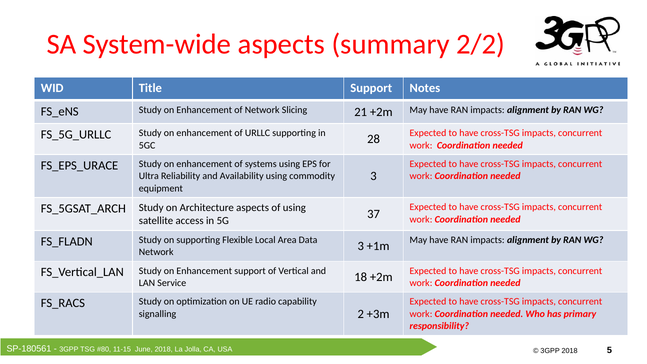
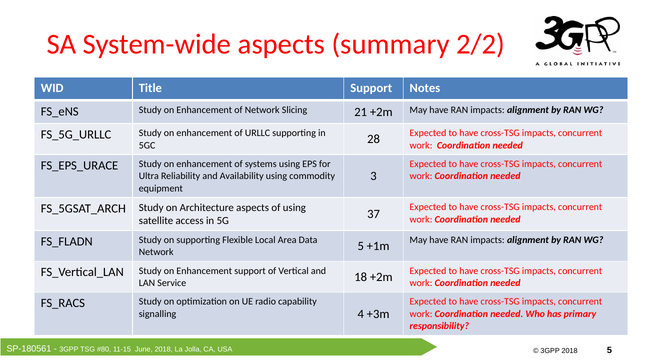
Network 3: 3 -> 5
2: 2 -> 4
